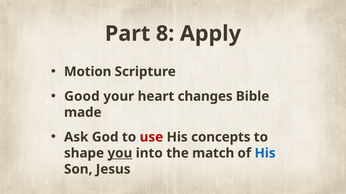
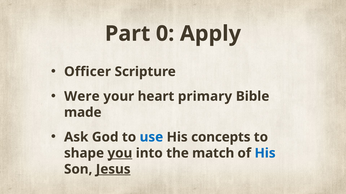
8: 8 -> 0
Motion: Motion -> Officer
Good: Good -> Were
changes: changes -> primary
use colour: red -> blue
Jesus underline: none -> present
